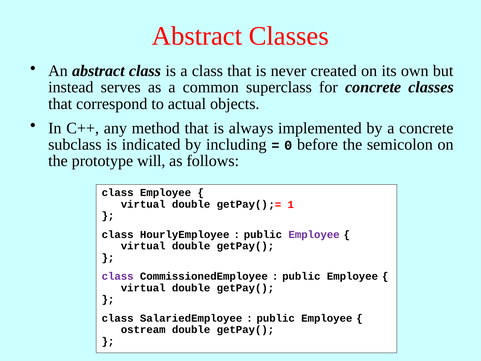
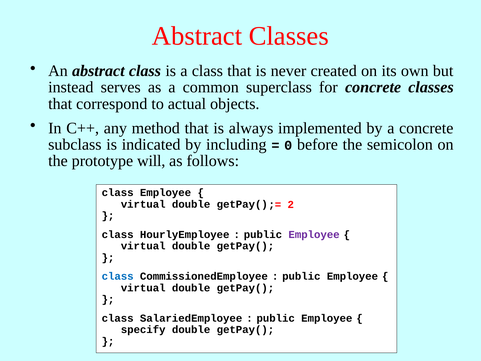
1: 1 -> 2
class at (118, 276) colour: purple -> blue
ostream: ostream -> specify
